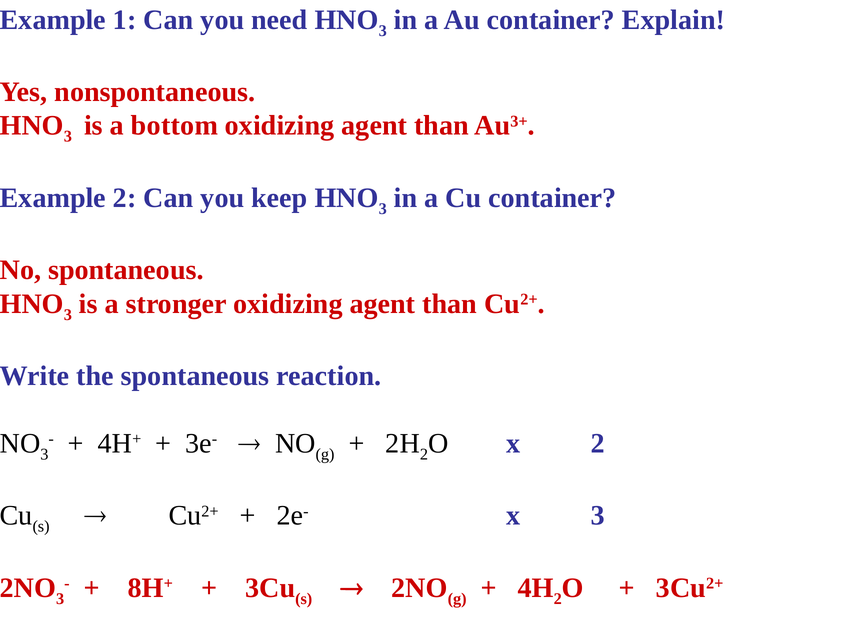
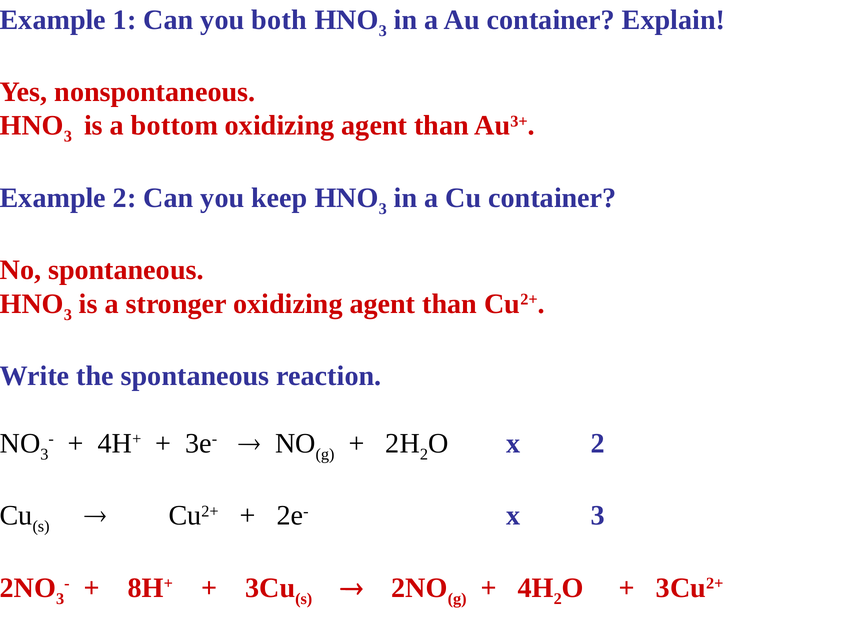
need: need -> both
